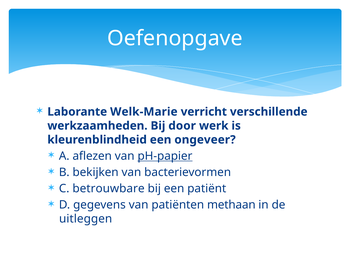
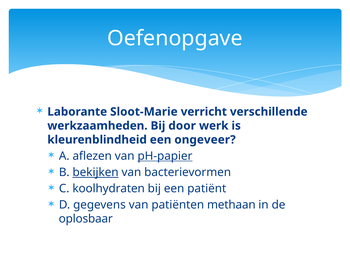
Welk-Marie: Welk-Marie -> Sloot-Marie
bekijken underline: none -> present
betrouwbare: betrouwbare -> koolhydraten
uitleggen: uitleggen -> oplosbaar
